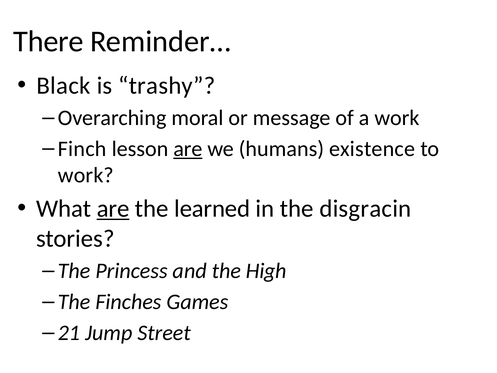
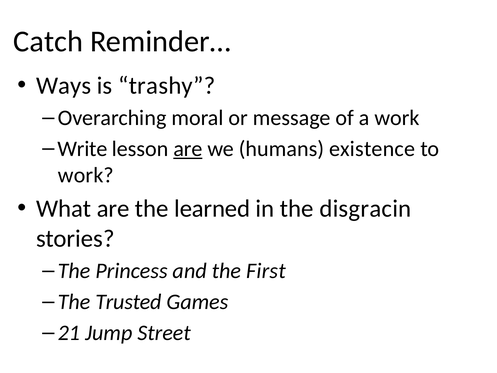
There: There -> Catch
Black: Black -> Ways
Finch: Finch -> Write
are at (113, 209) underline: present -> none
High: High -> First
Finches: Finches -> Trusted
